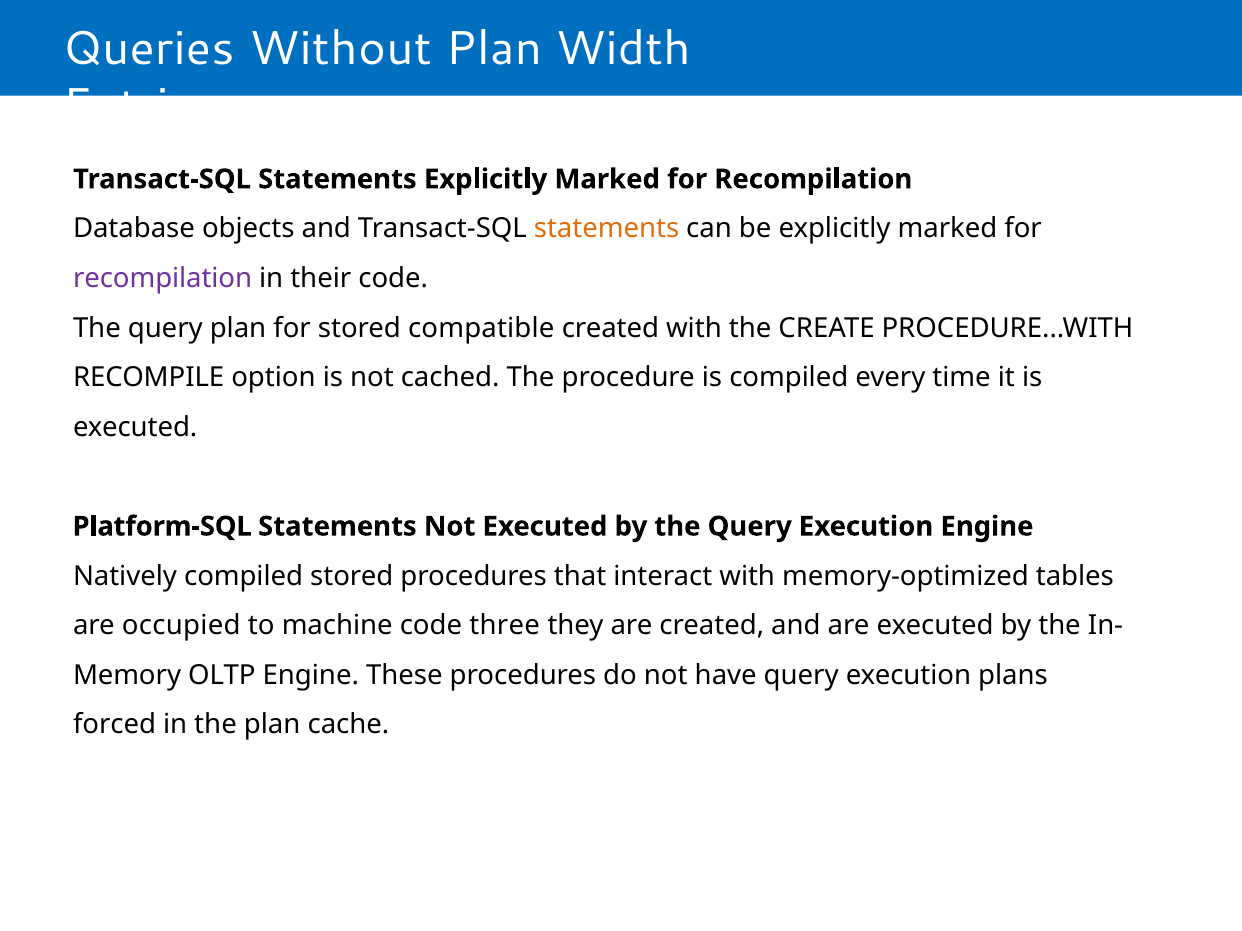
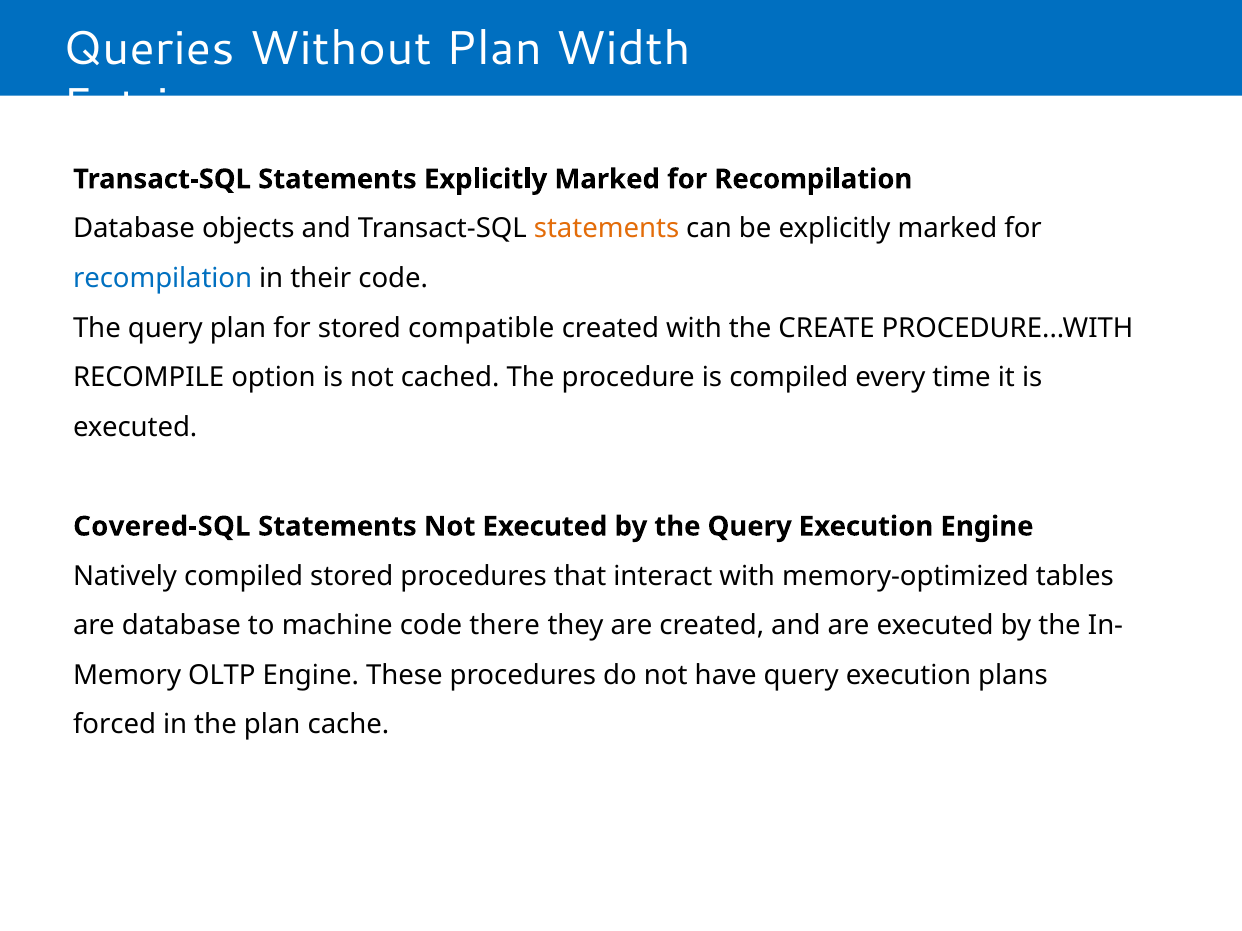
recompilation at (163, 279) colour: purple -> blue
Platform-SQL: Platform-SQL -> Covered-SQL
are occupied: occupied -> database
three: three -> there
